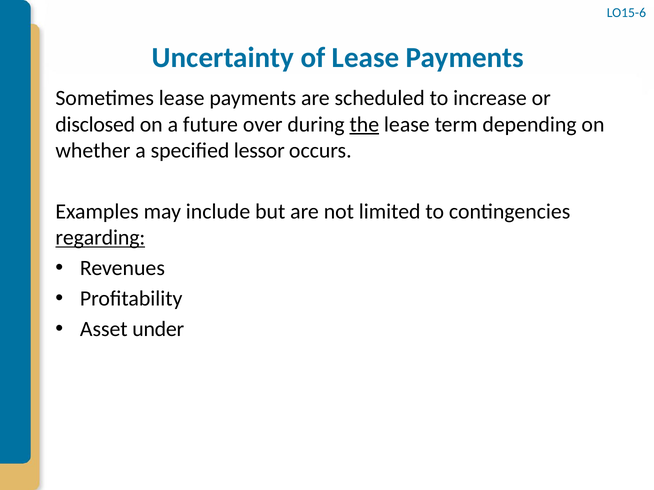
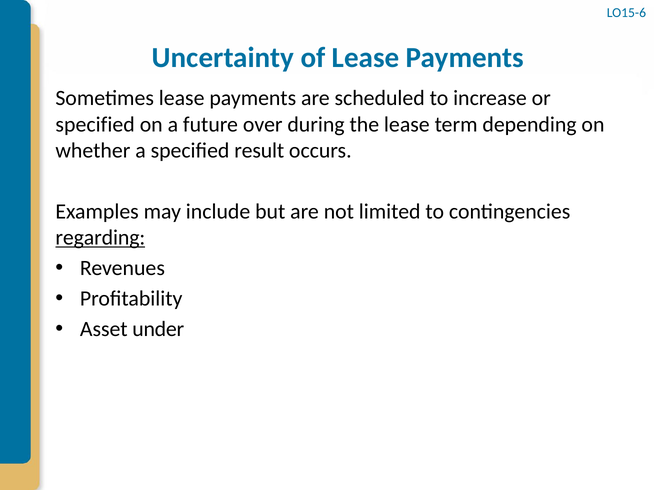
disclosed at (95, 124): disclosed -> specified
the underline: present -> none
lessor: lessor -> result
